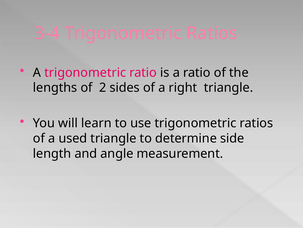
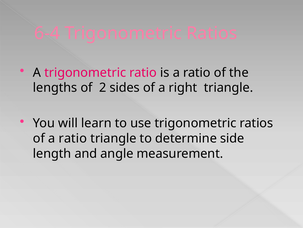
3-4: 3-4 -> 6-4
of a used: used -> ratio
